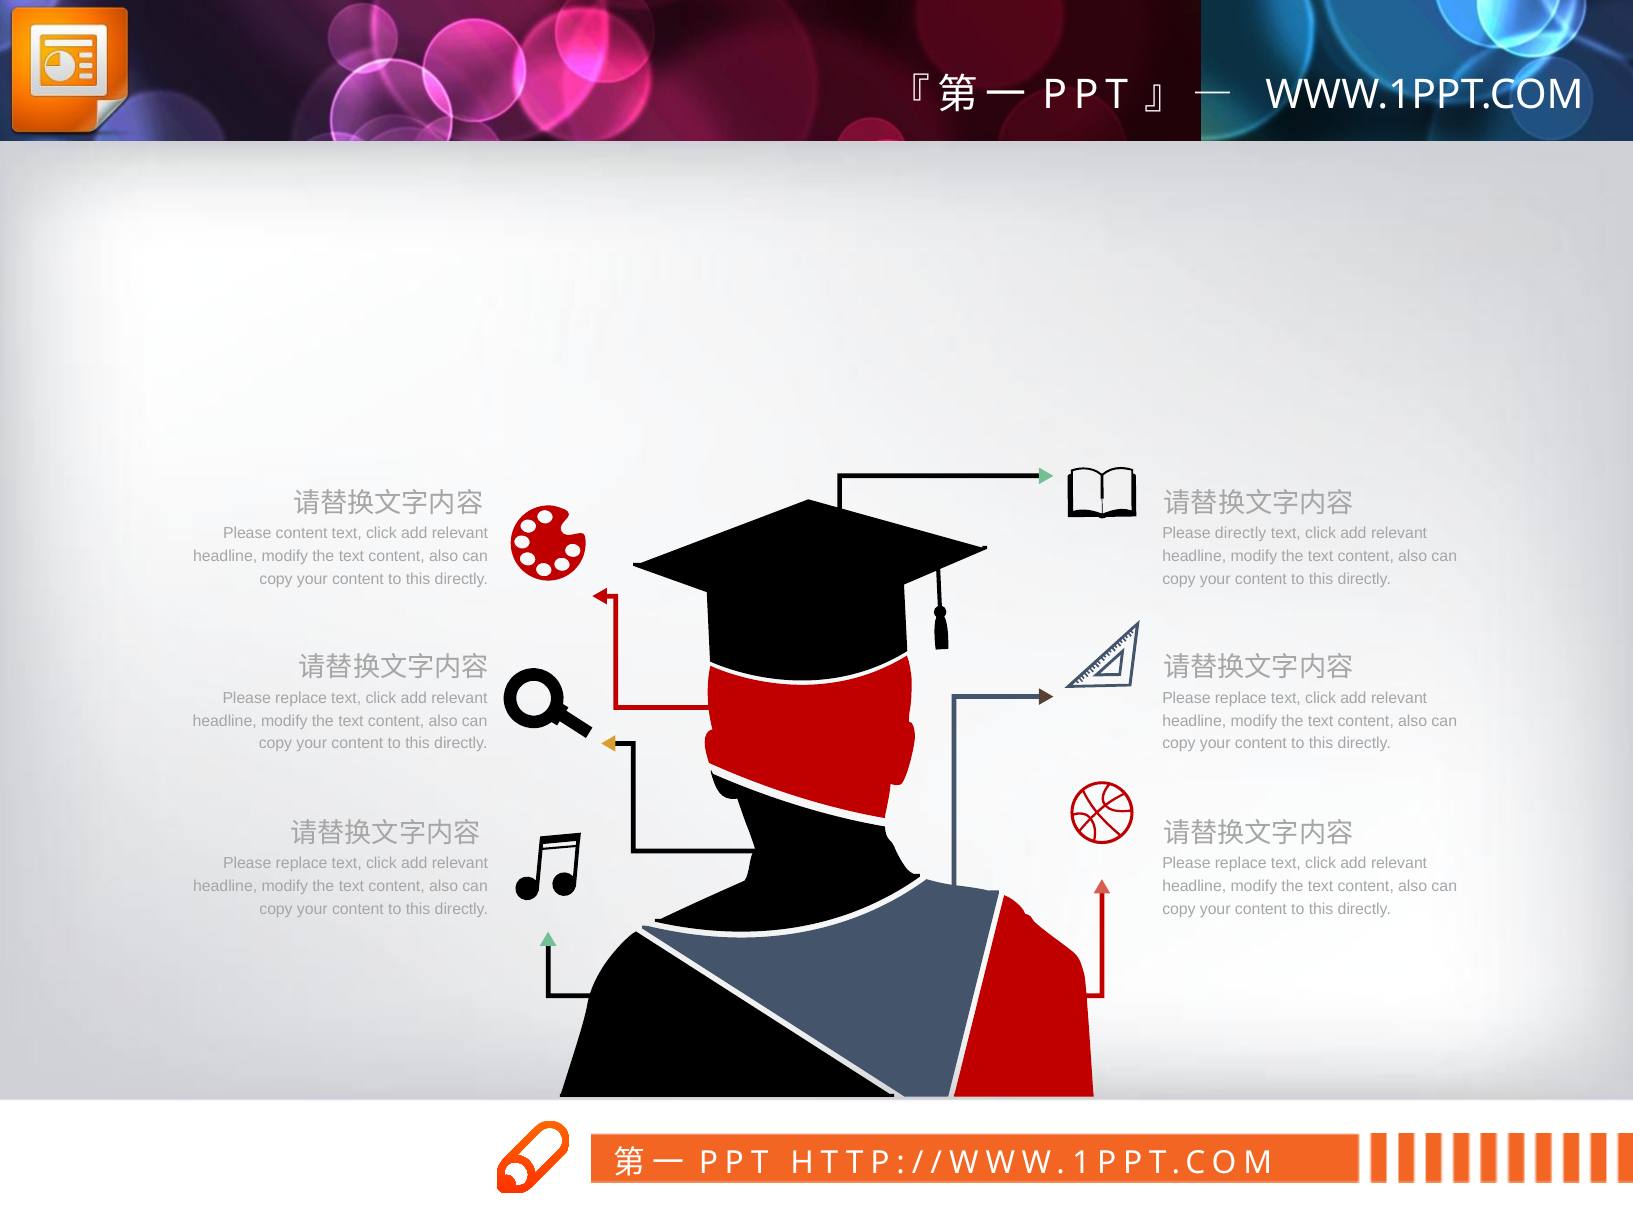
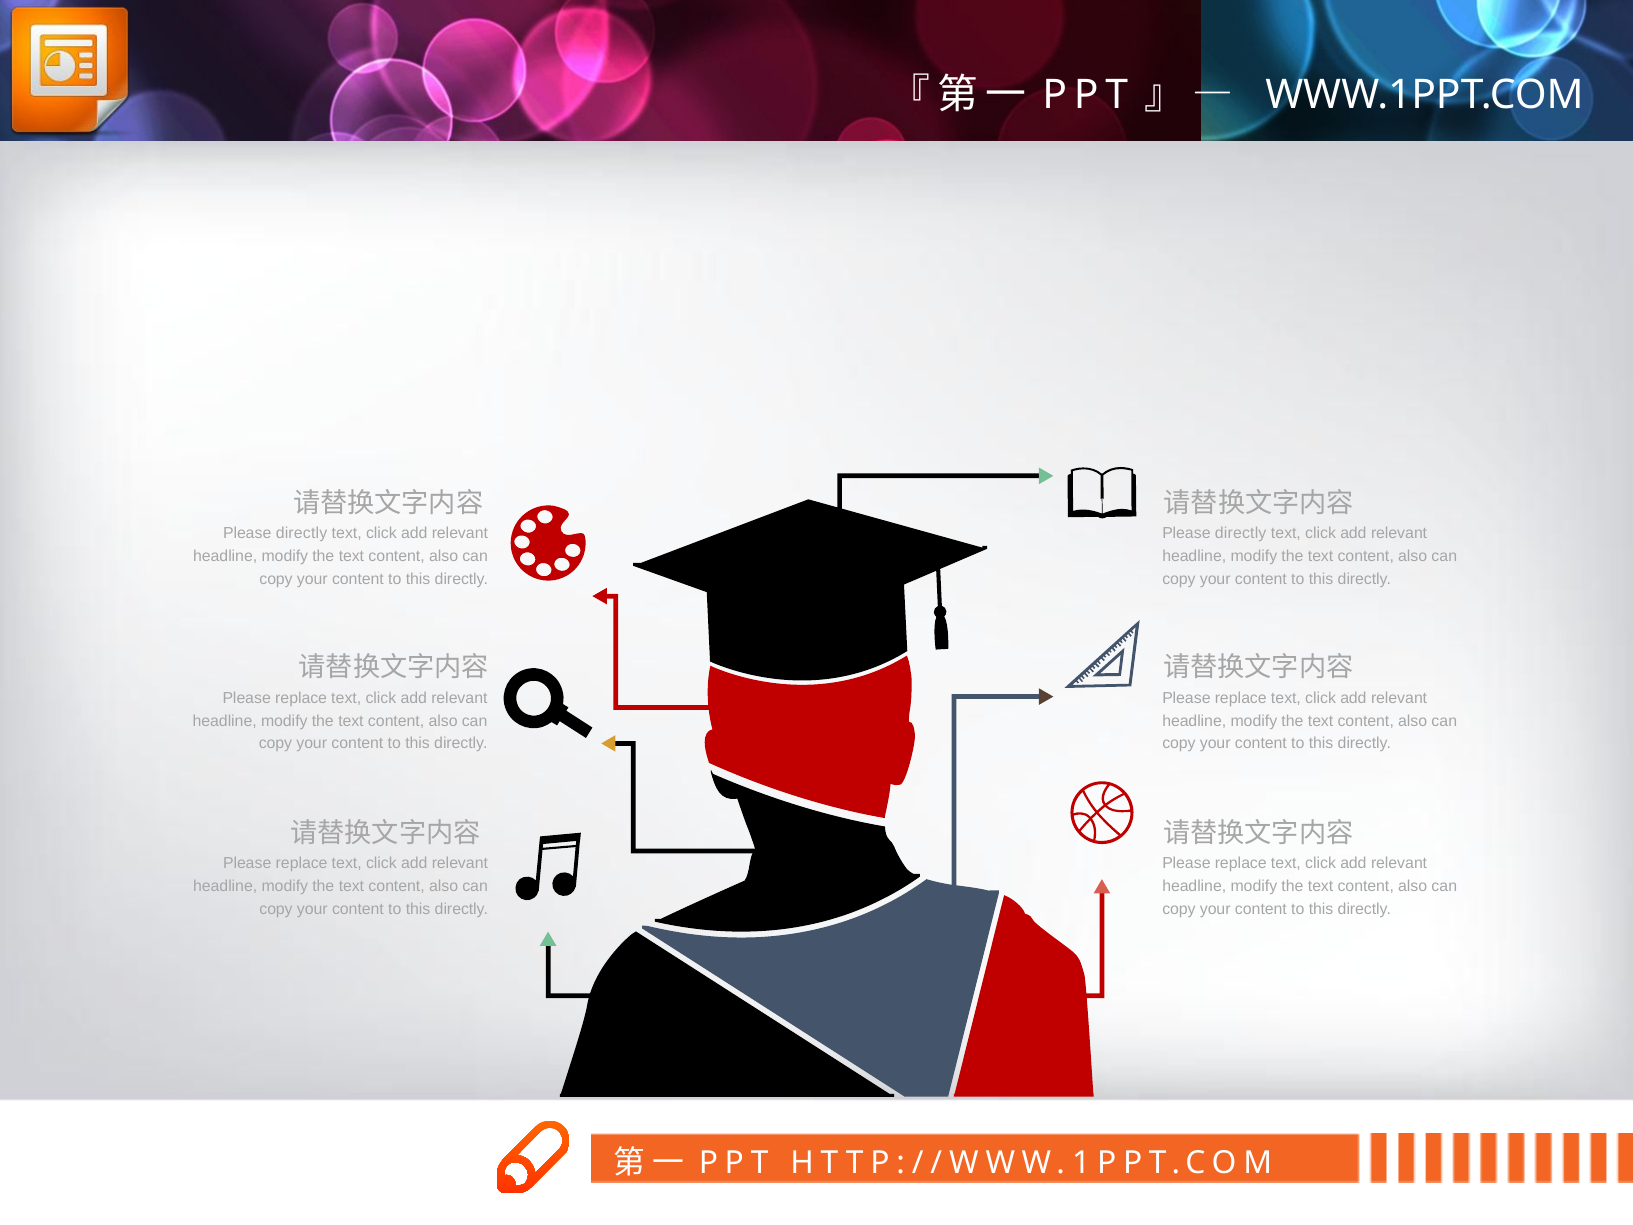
content at (302, 533): content -> directly
